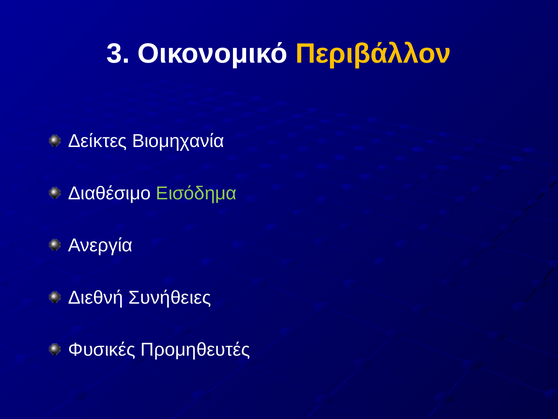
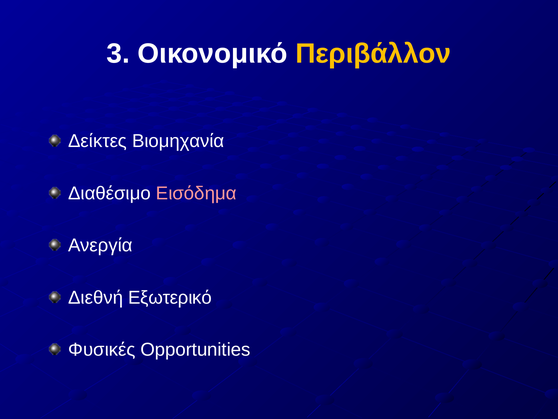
Εισόδημα colour: light green -> pink
Συνήθειες: Συνήθειες -> Εξωτερικό
Προμηθευτές: Προμηθευτές -> Opportunities
